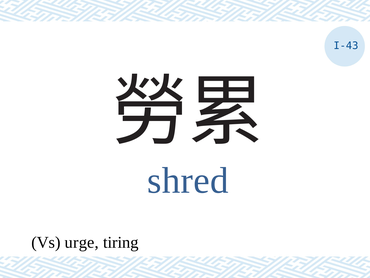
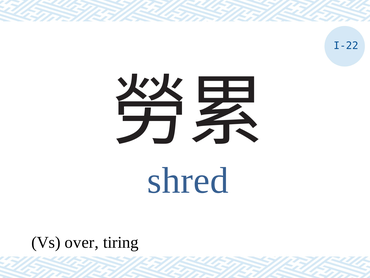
I-43: I-43 -> I-22
urge: urge -> over
